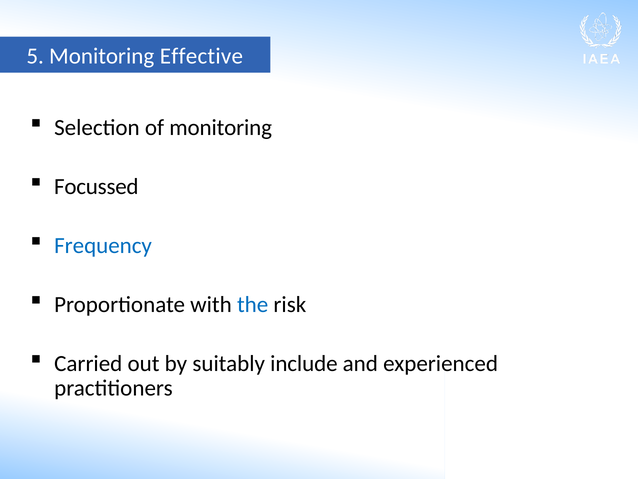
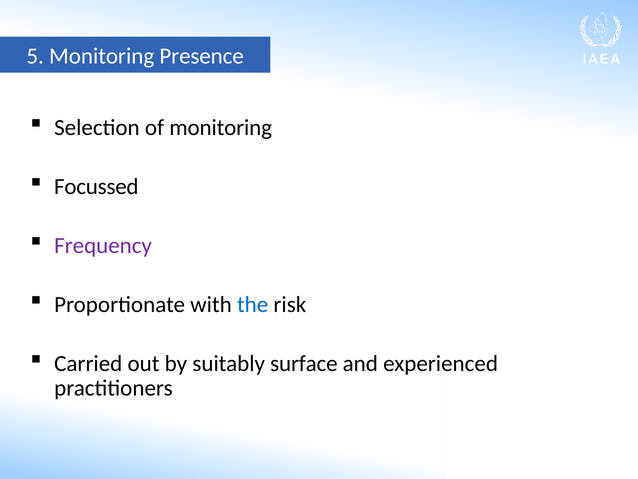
Effective: Effective -> Presence
Frequency colour: blue -> purple
include: include -> surface
